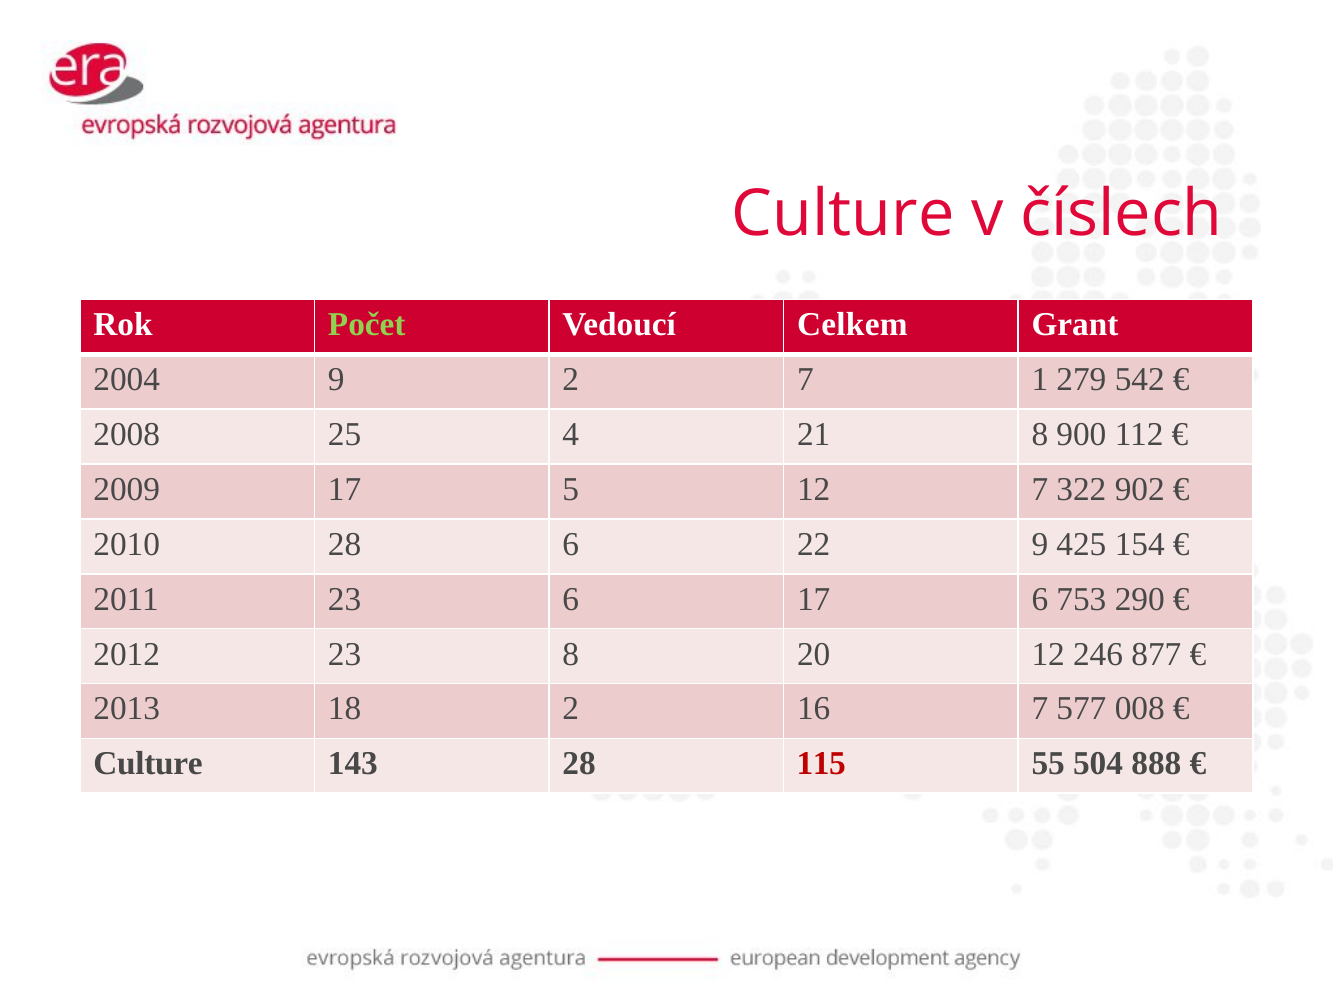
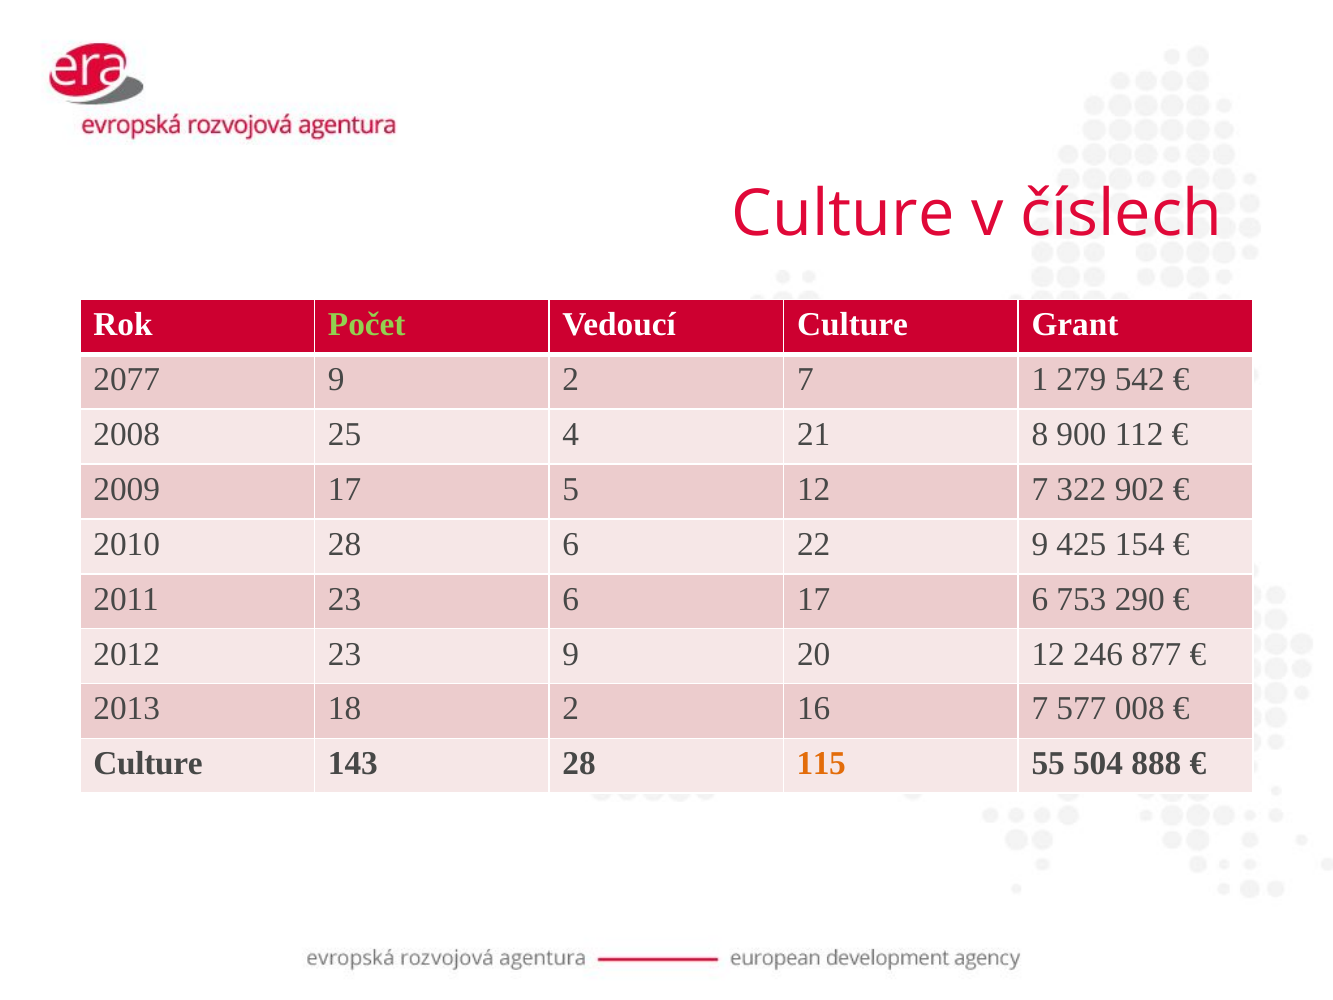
Vedoucí Celkem: Celkem -> Culture
2004: 2004 -> 2077
23 8: 8 -> 9
115 colour: red -> orange
